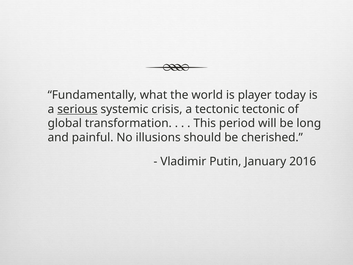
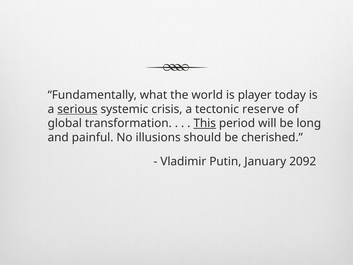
tectonic tectonic: tectonic -> reserve
This underline: none -> present
2016: 2016 -> 2092
